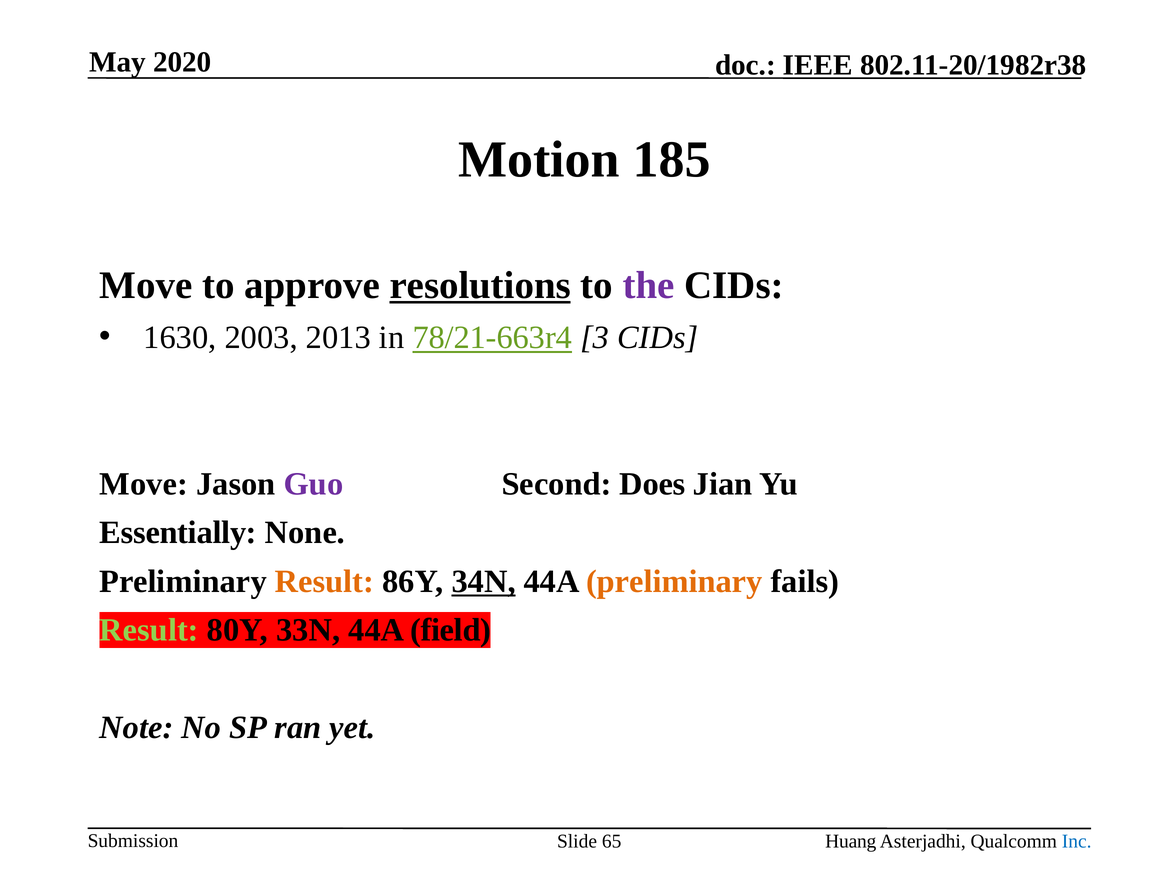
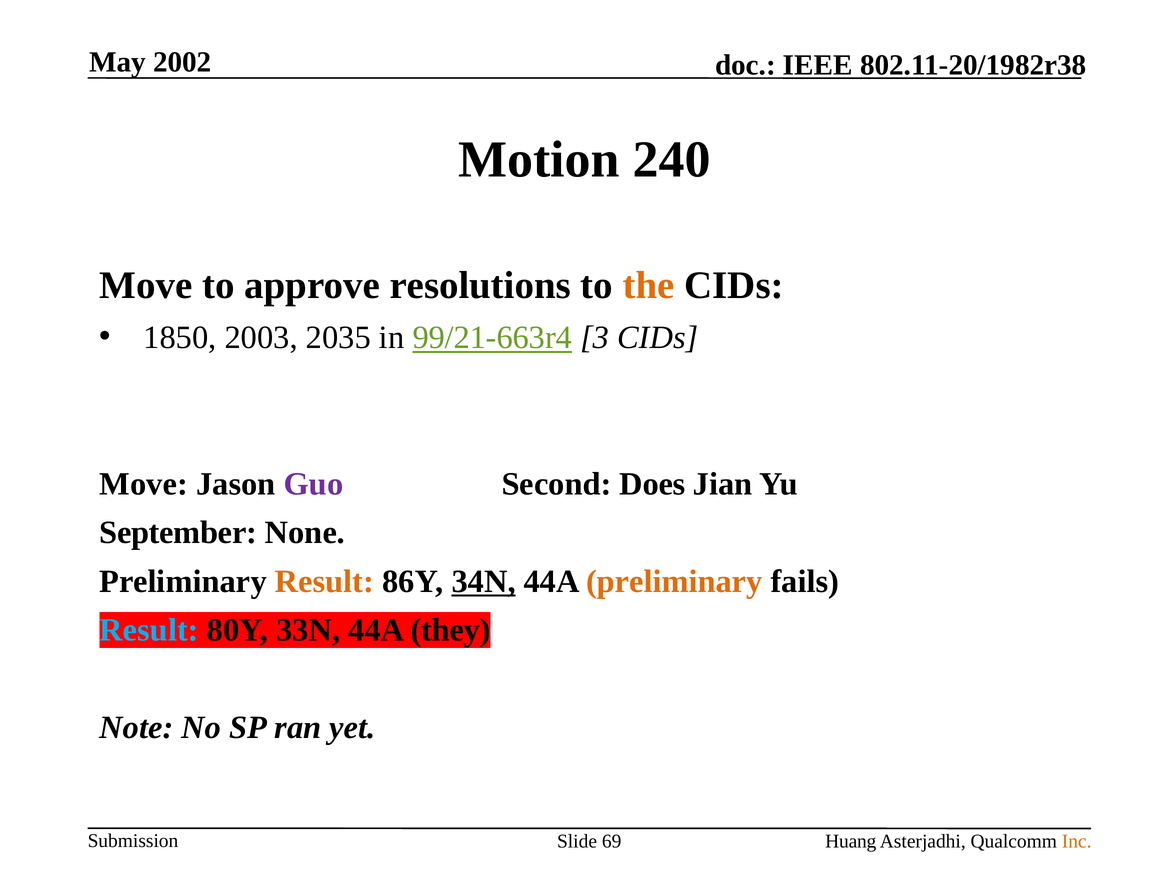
2020: 2020 -> 2002
185: 185 -> 240
resolutions underline: present -> none
the colour: purple -> orange
1630: 1630 -> 1850
2013: 2013 -> 2035
78/21-663r4: 78/21-663r4 -> 99/21-663r4
Essentially: Essentially -> September
Result at (149, 630) colour: light green -> light blue
field: field -> they
65: 65 -> 69
Inc colour: blue -> orange
